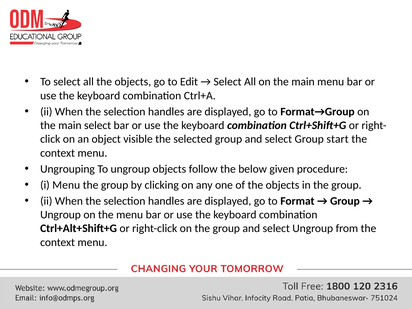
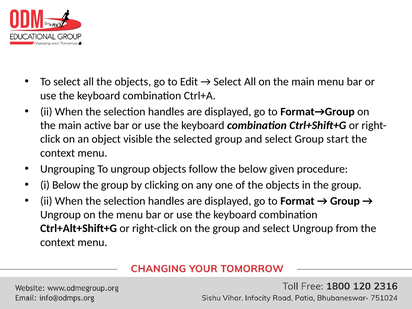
main select: select -> active
i Menu: Menu -> Below
